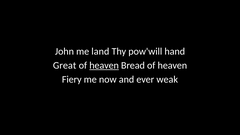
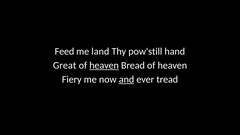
John: John -> Feed
pow'will: pow'will -> pow'still
and underline: none -> present
weak: weak -> tread
